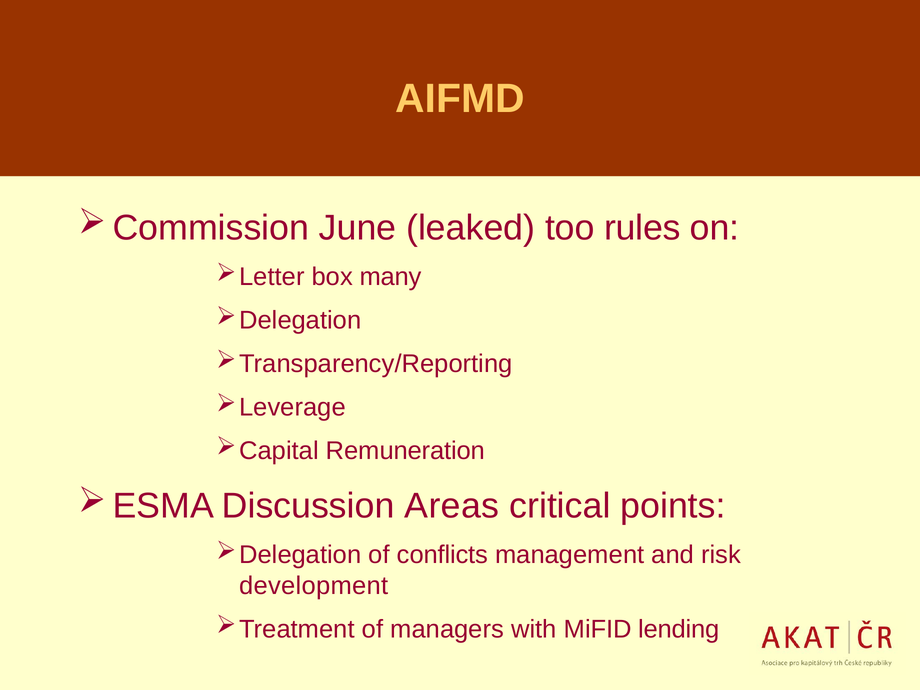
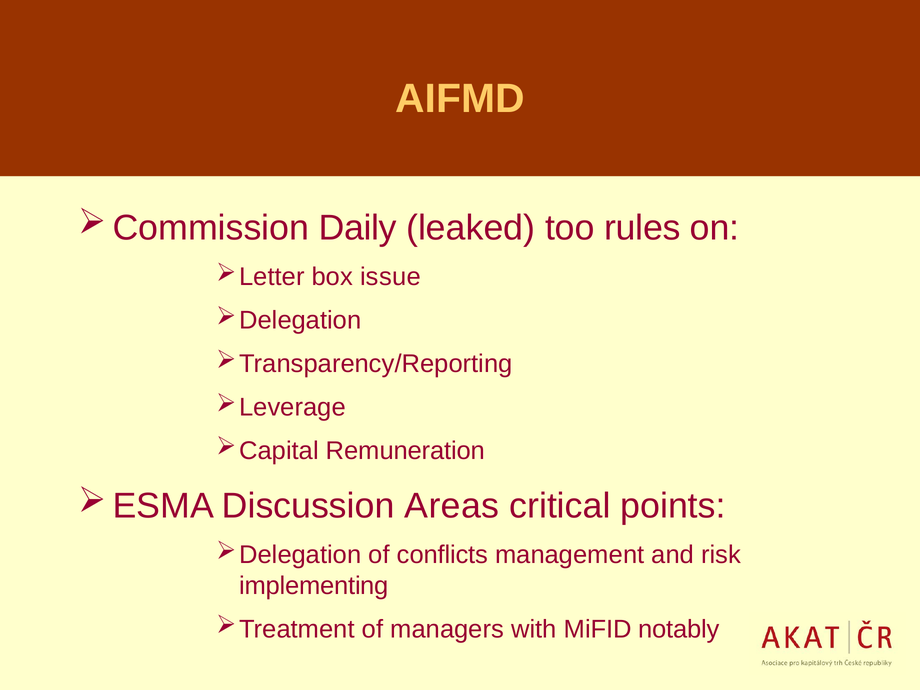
June: June -> Daily
many: many -> issue
development: development -> implementing
lending: lending -> notably
